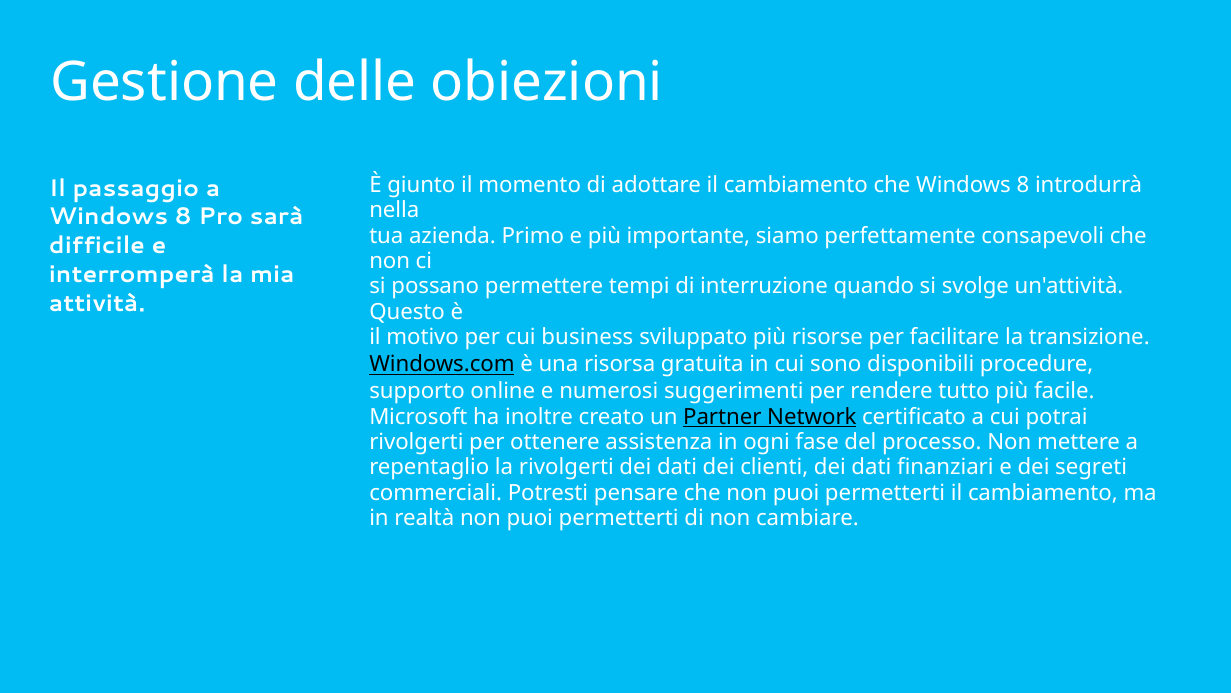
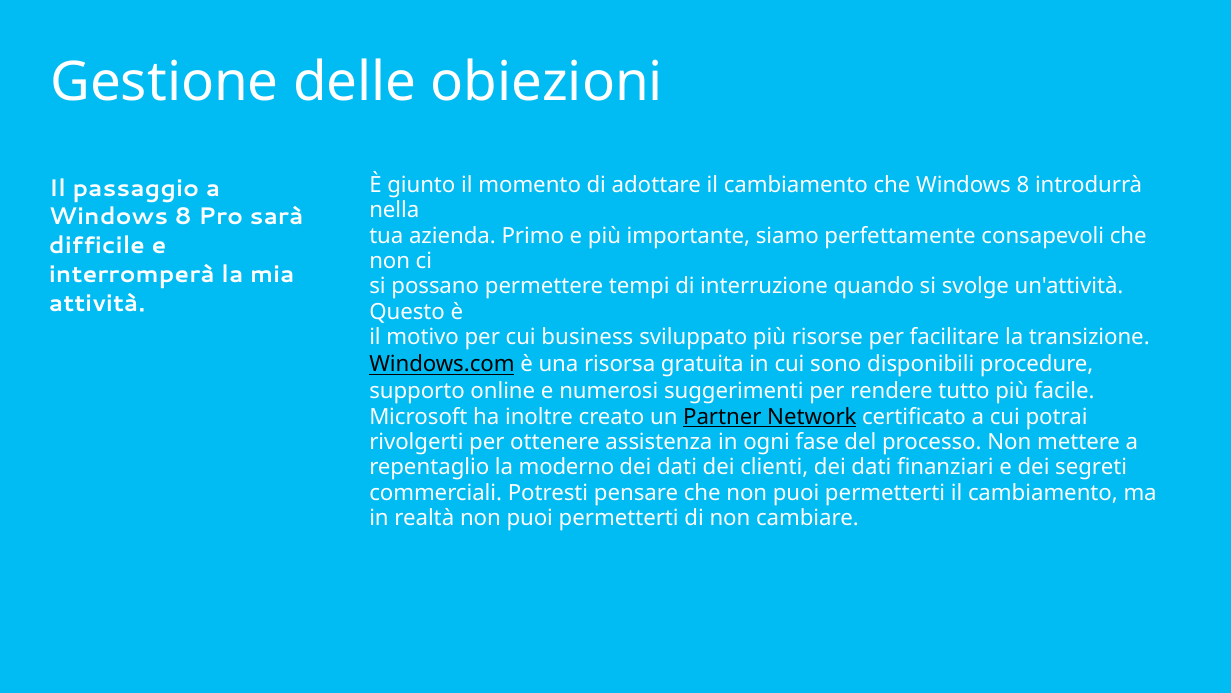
la rivolgerti: rivolgerti -> moderno
